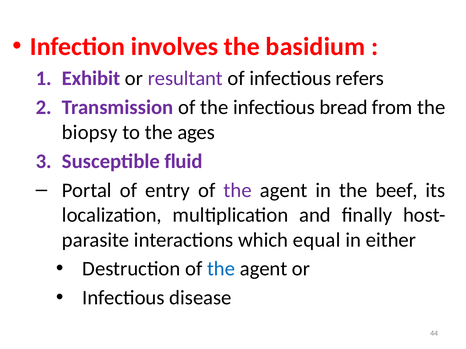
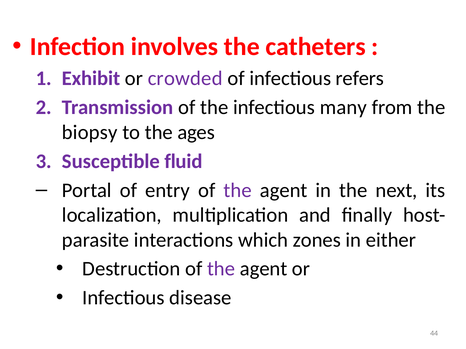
basidium: basidium -> catheters
resultant: resultant -> crowded
bread: bread -> many
beef: beef -> next
equal: equal -> zones
the at (221, 269) colour: blue -> purple
